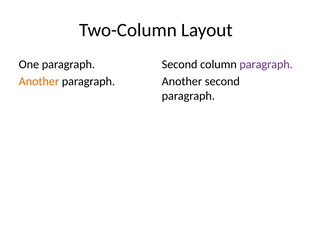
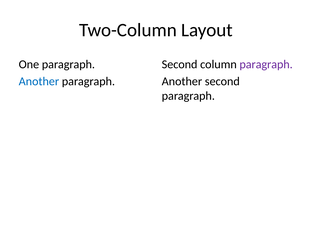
Another at (39, 81) colour: orange -> blue
